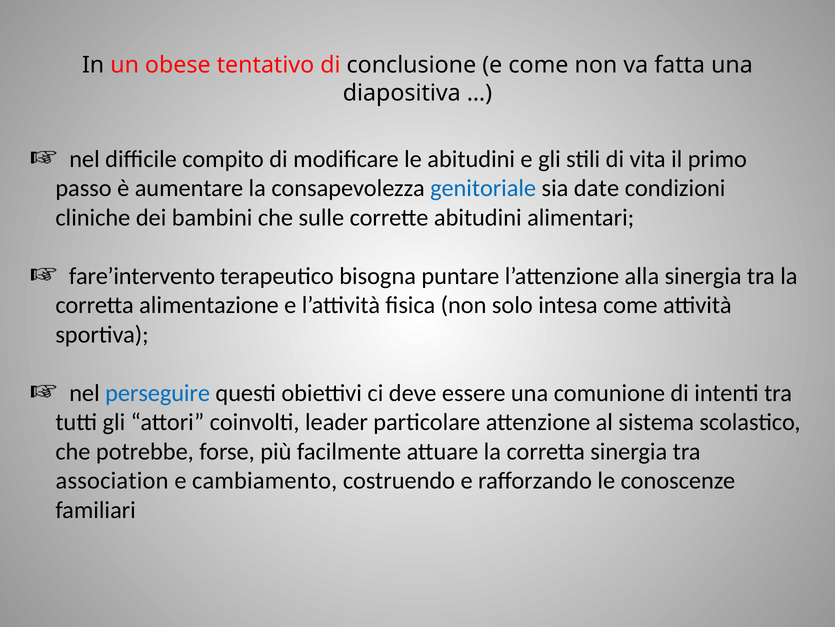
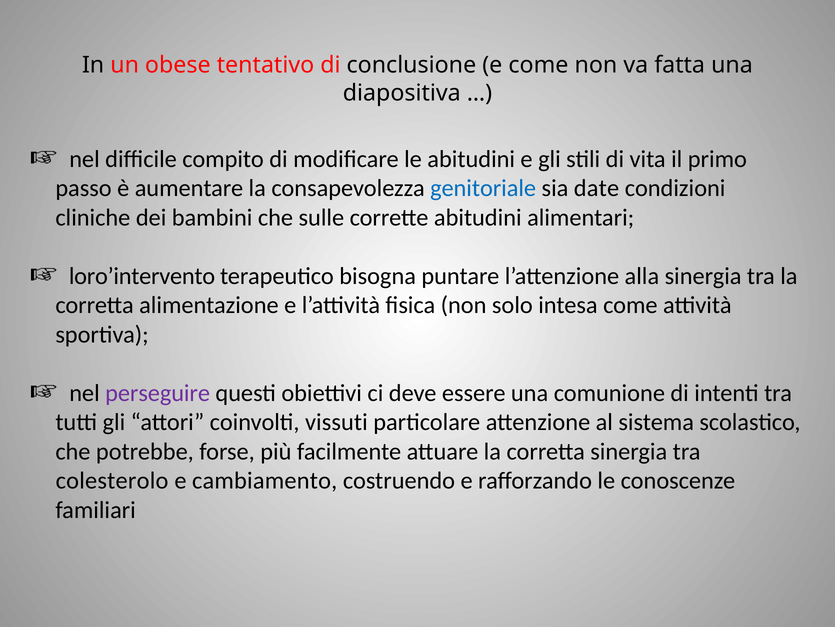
fare’intervento: fare’intervento -> loro’intervento
perseguire colour: blue -> purple
leader: leader -> vissuti
association: association -> colesterolo
